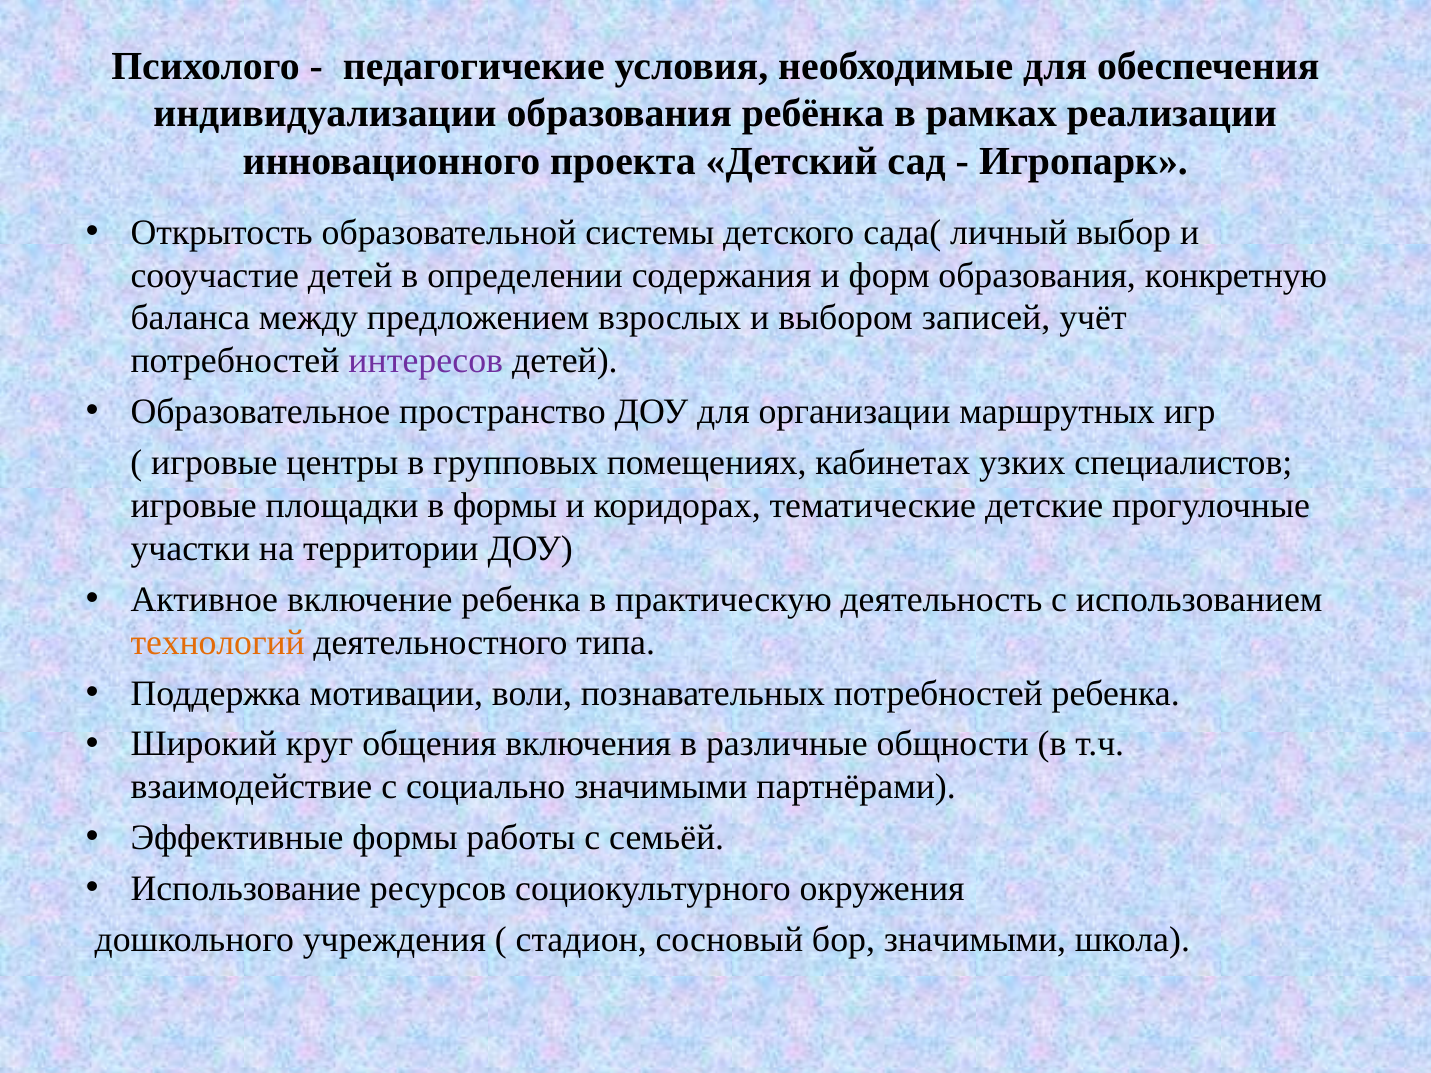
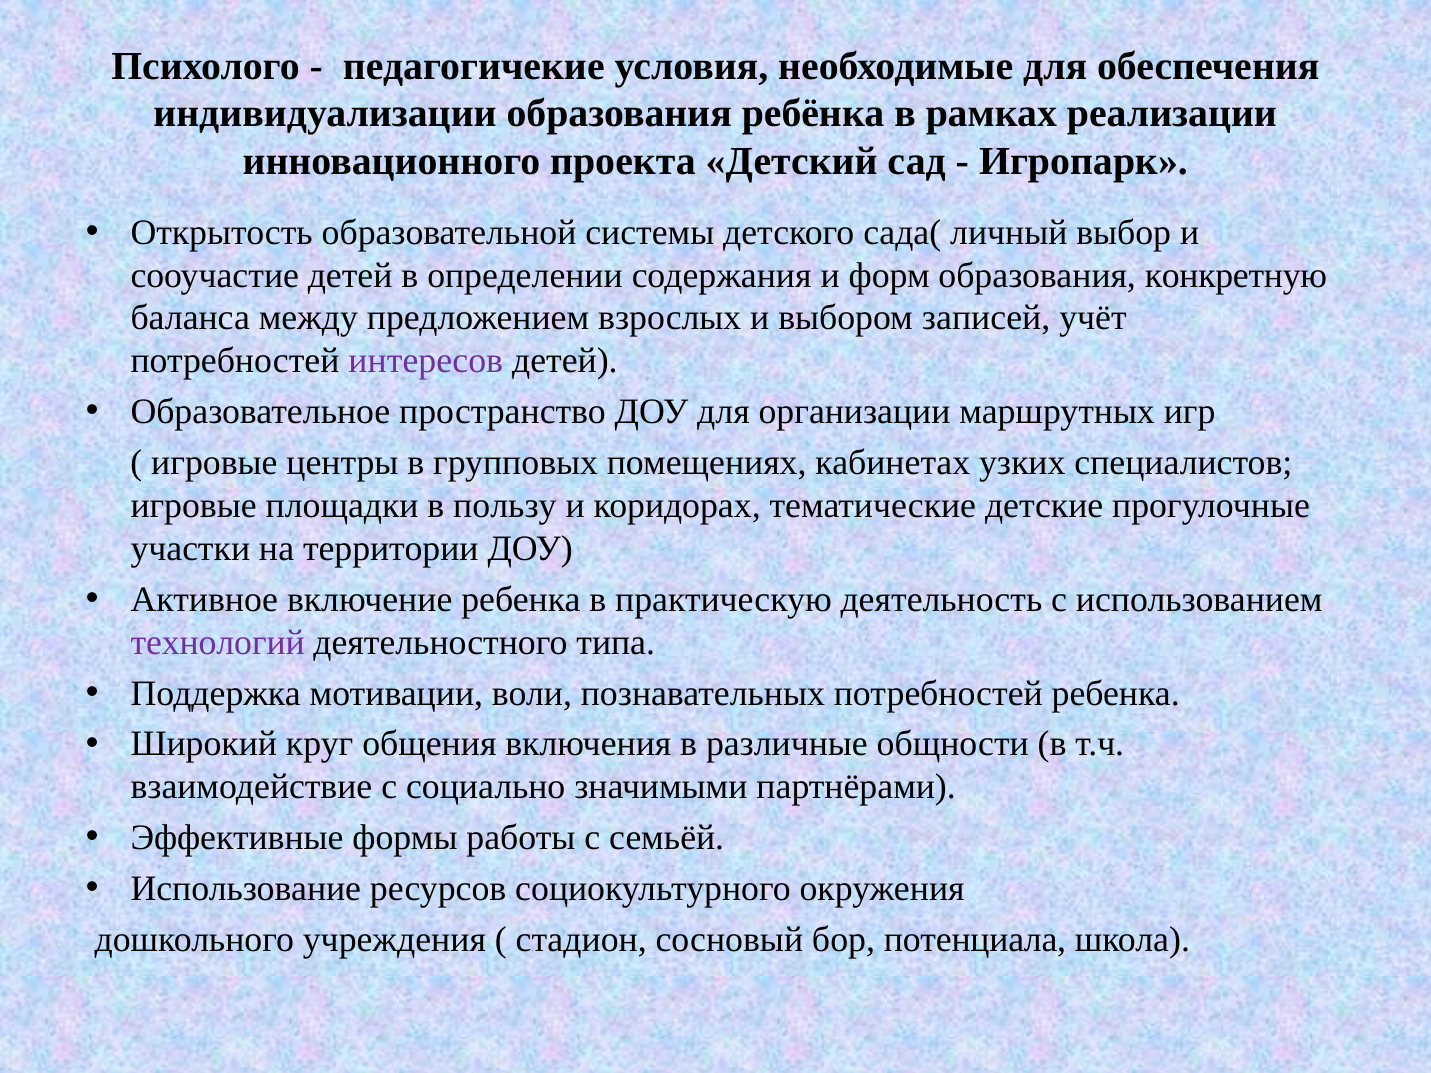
в формы: формы -> пользу
технологий colour: orange -> purple
бор значимыми: значимыми -> потенциала
